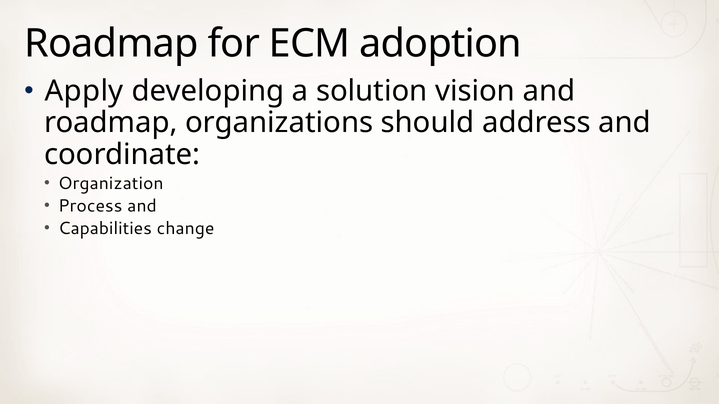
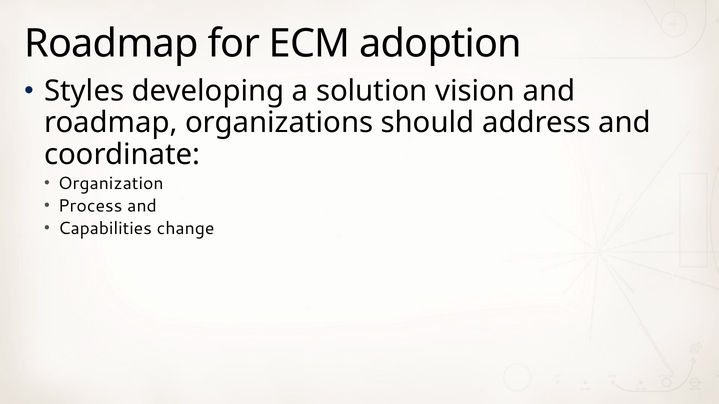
Apply: Apply -> Styles
